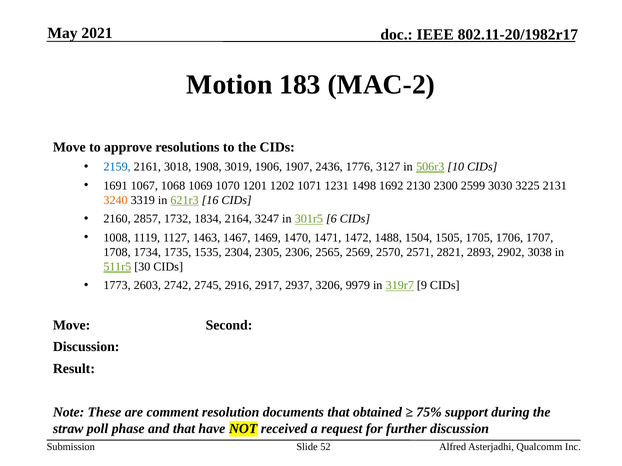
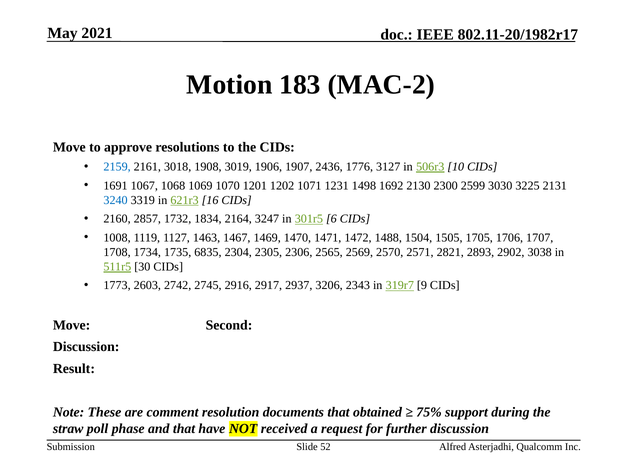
3240 colour: orange -> blue
1535: 1535 -> 6835
9979: 9979 -> 2343
